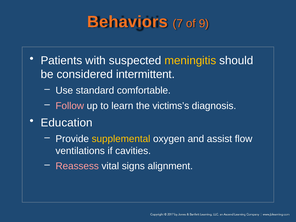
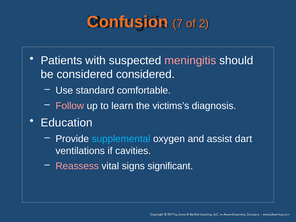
Behaviors: Behaviors -> Confusion
9: 9 -> 2
meningitis colour: yellow -> pink
considered intermittent: intermittent -> considered
supplemental colour: yellow -> light blue
flow: flow -> dart
alignment: alignment -> significant
